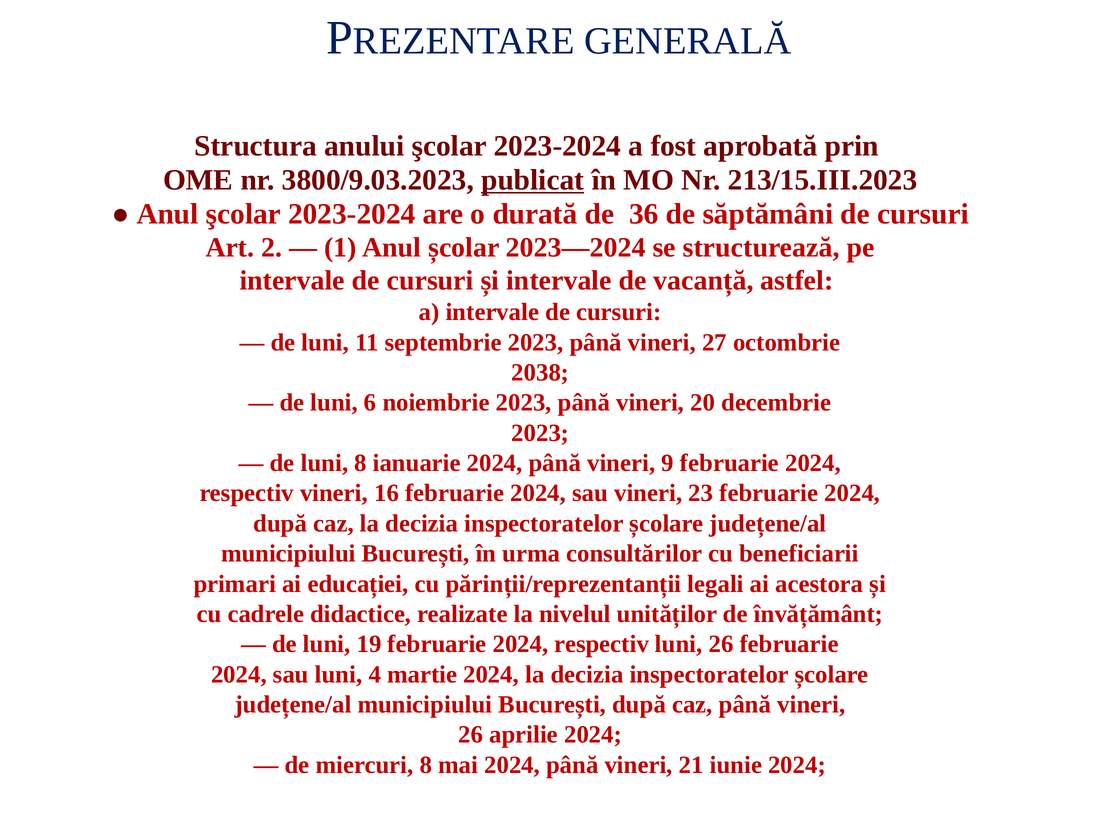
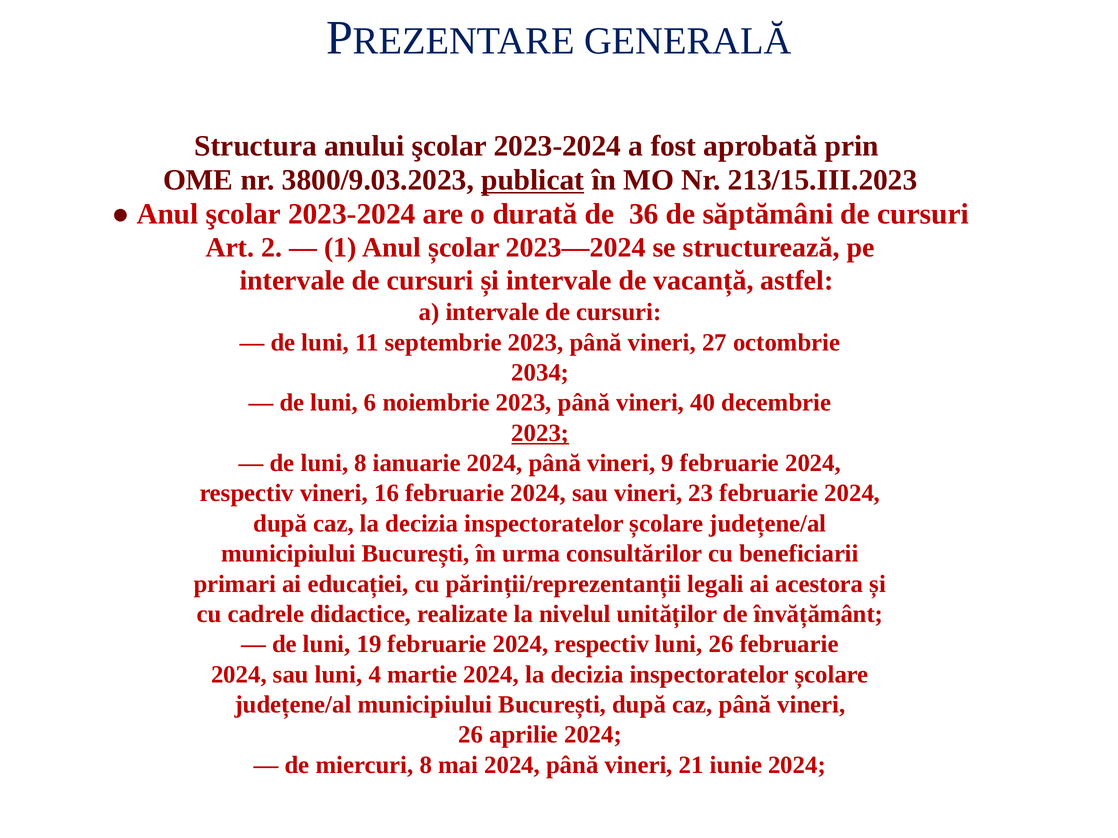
2038: 2038 -> 2034
20: 20 -> 40
2023 at (540, 433) underline: none -> present
